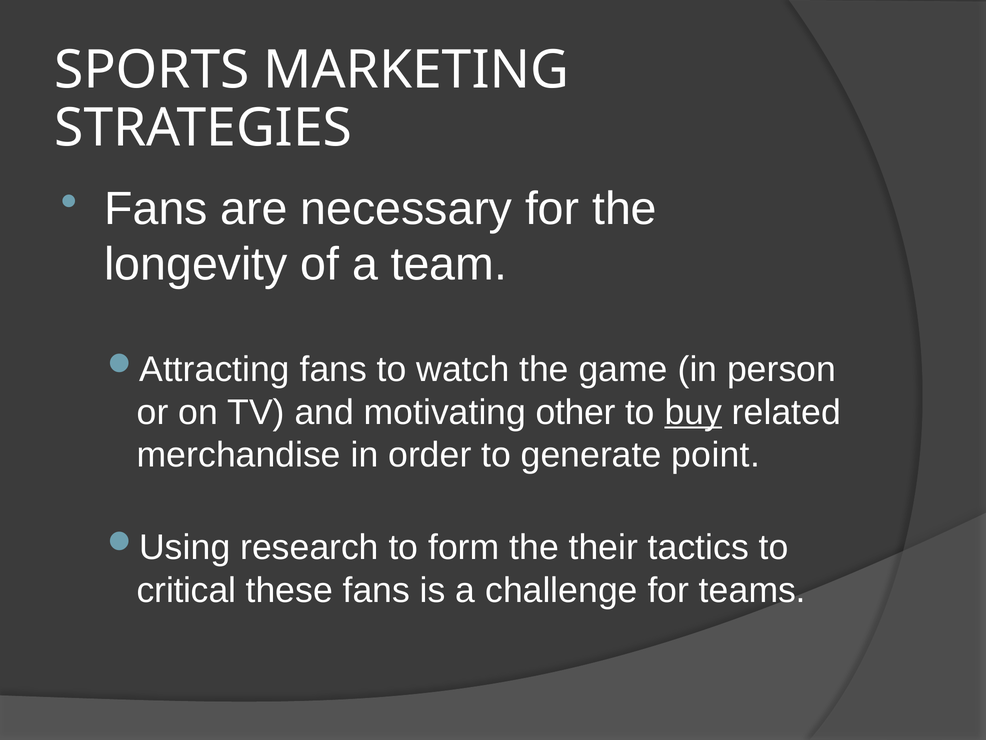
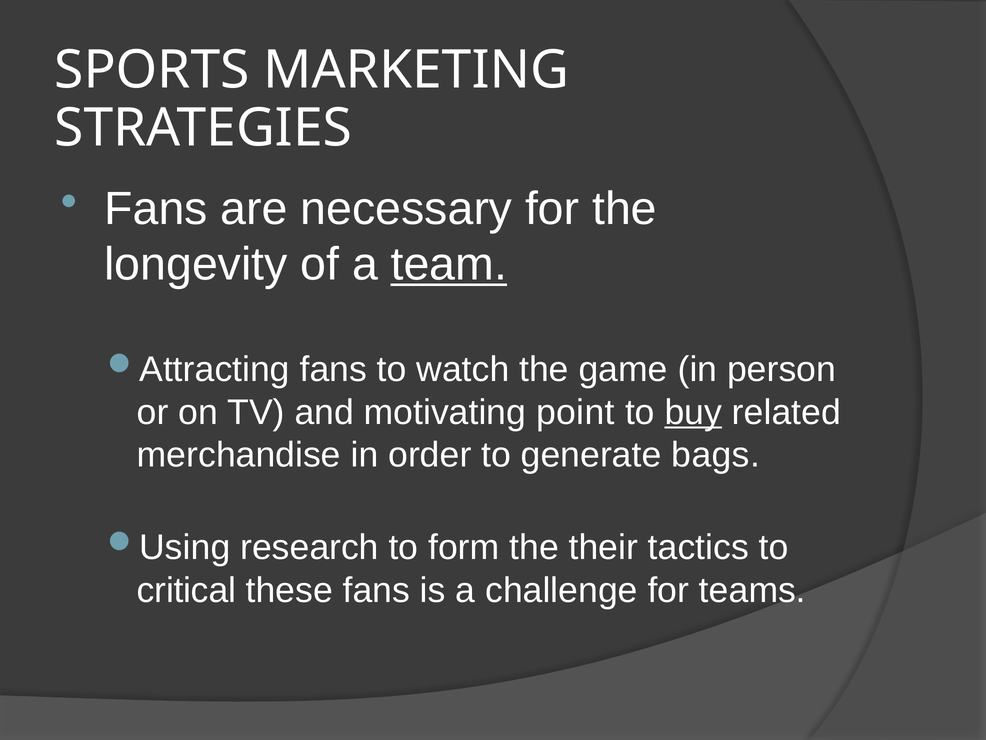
team underline: none -> present
other: other -> point
point: point -> bags
